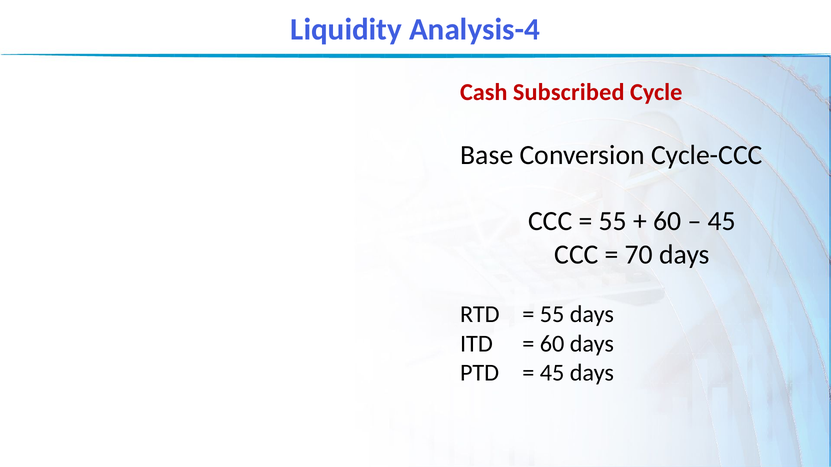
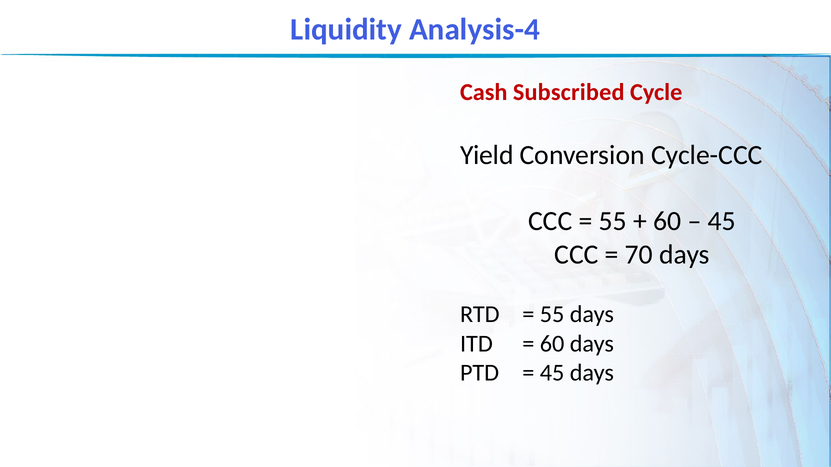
Base: Base -> Yield
